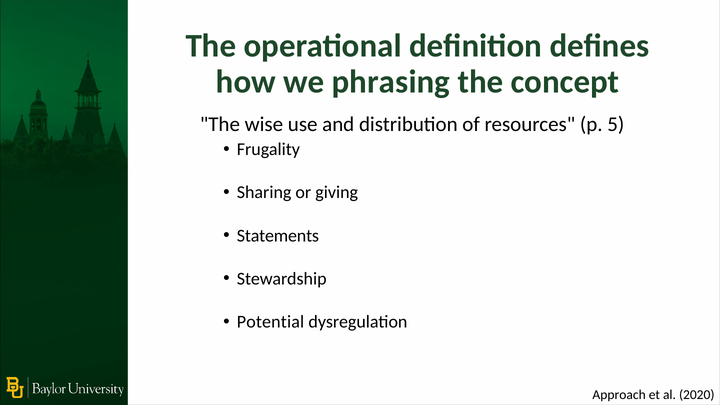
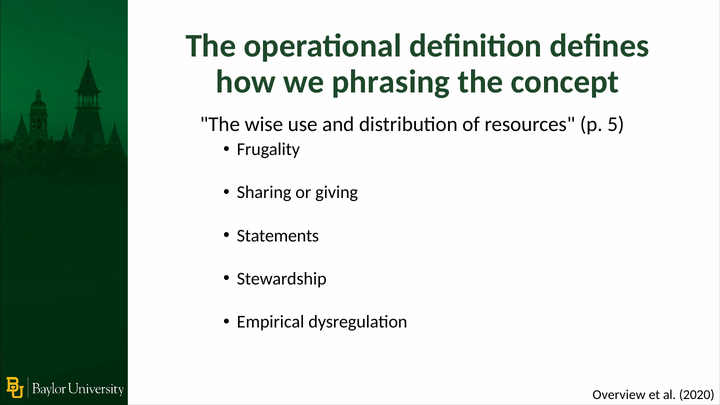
Potential: Potential -> Empirical
Approach: Approach -> Overview
